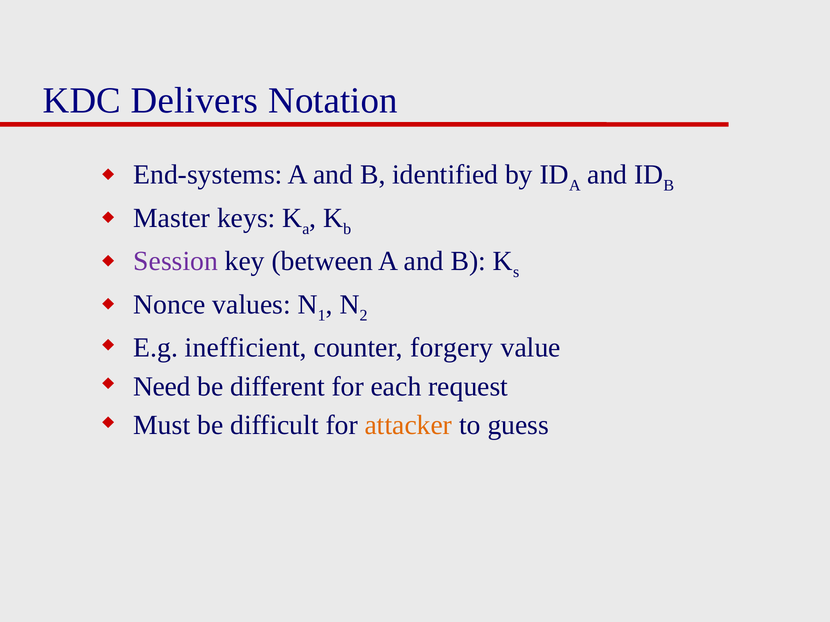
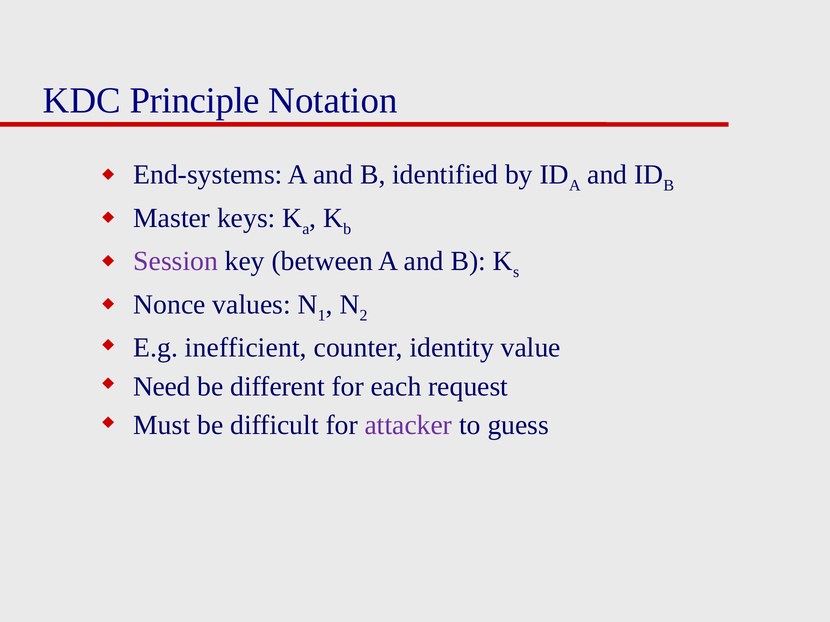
Delivers: Delivers -> Principle
forgery: forgery -> identity
attacker colour: orange -> purple
